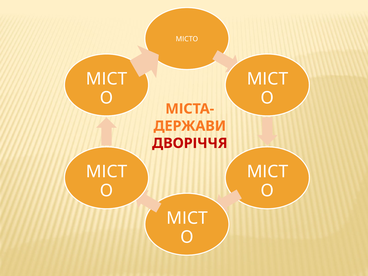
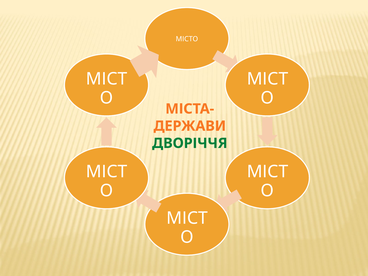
ДВОРІЧЧЯ colour: red -> green
